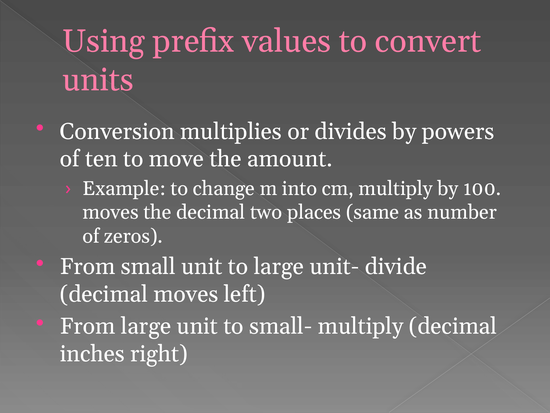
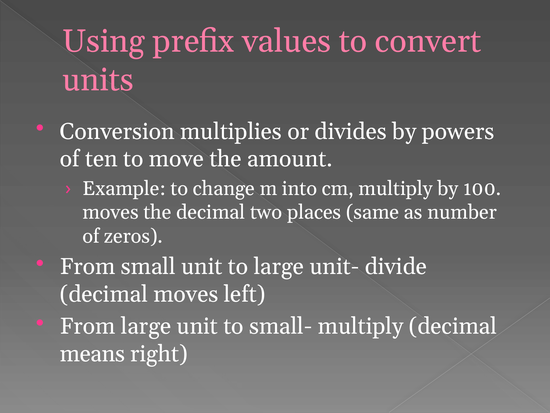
inches: inches -> means
